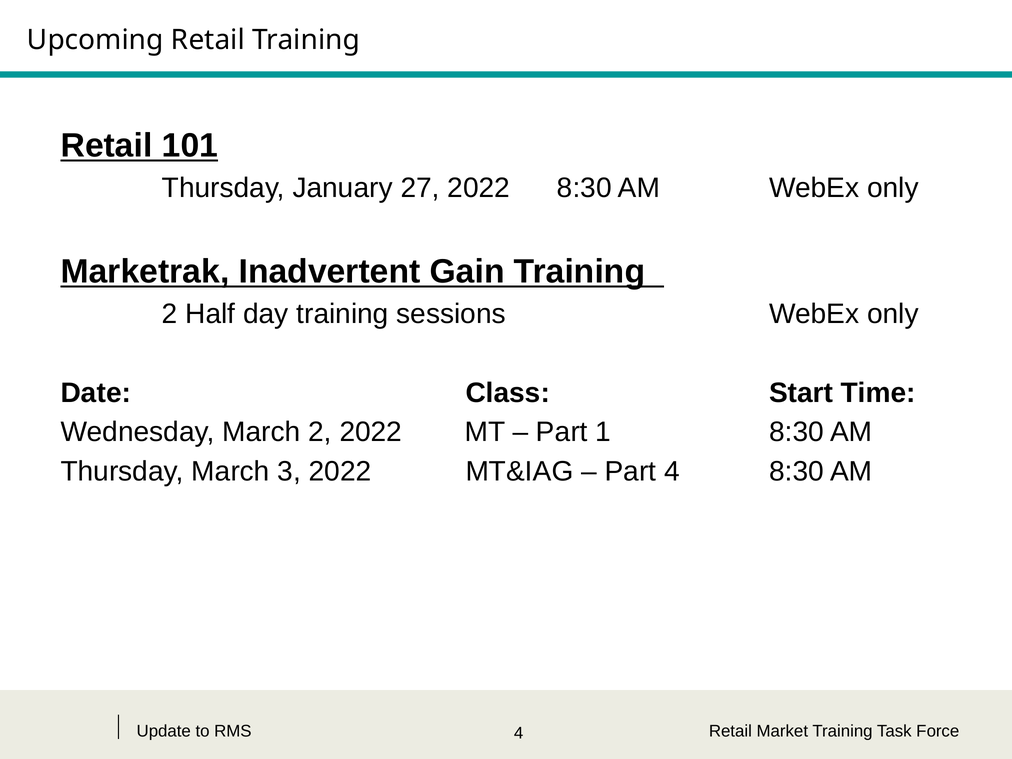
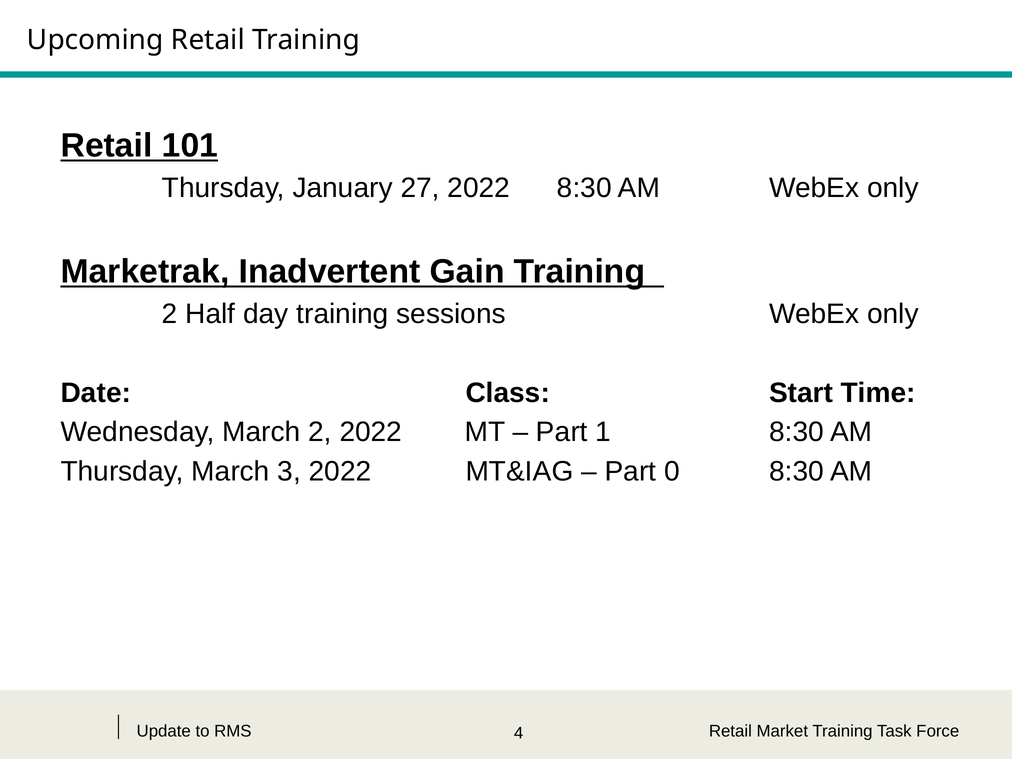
Part 4: 4 -> 0
